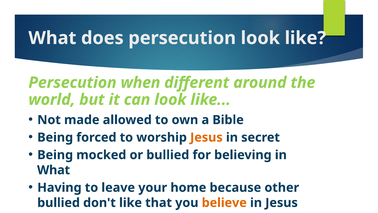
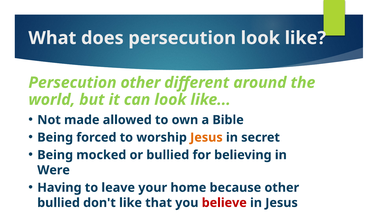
Persecution when: when -> other
What at (54, 170): What -> Were
believe colour: orange -> red
